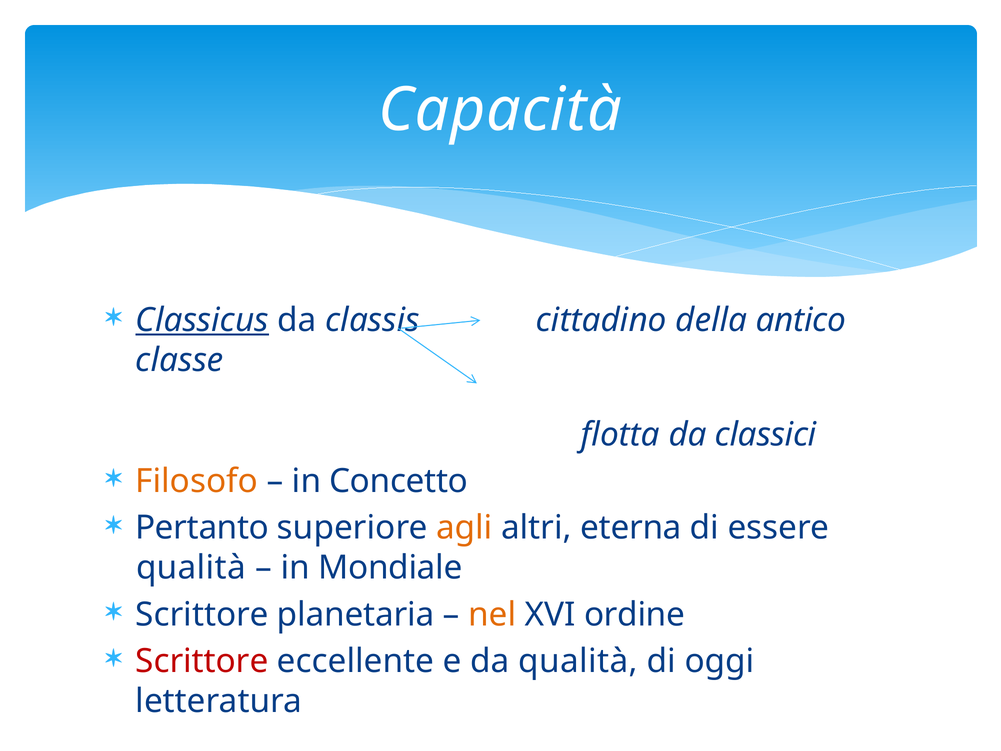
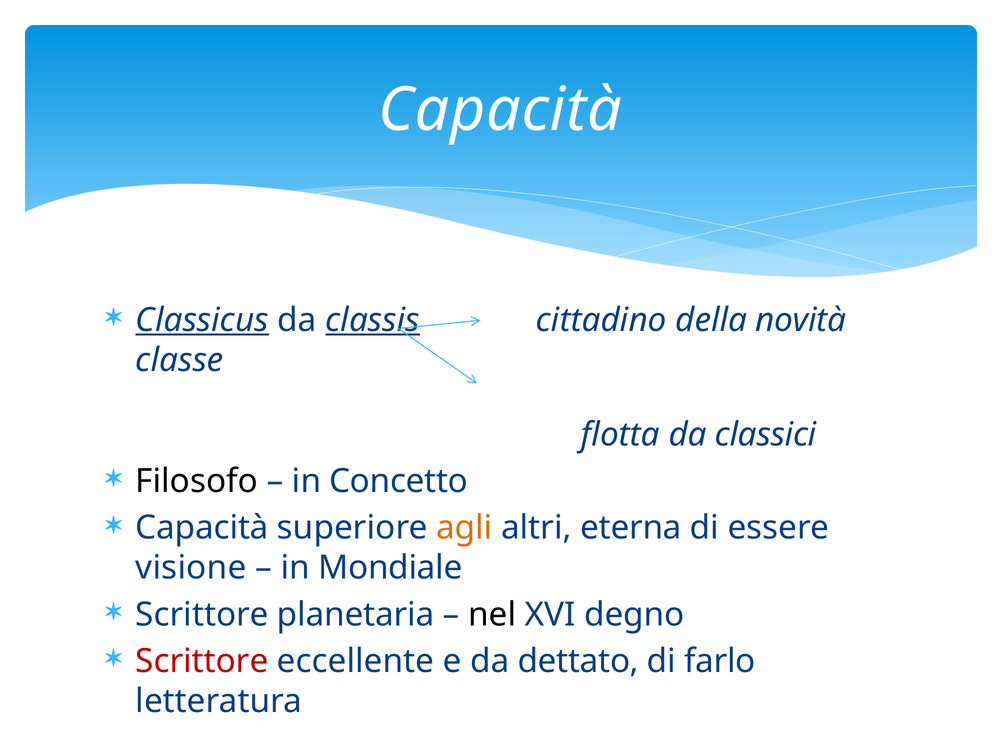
classis underline: none -> present
antico: antico -> novità
Filosofo colour: orange -> black
Pertanto at (202, 528): Pertanto -> Capacità
qualità at (191, 568): qualità -> visione
nel colour: orange -> black
ordine: ordine -> degno
da qualità: qualità -> dettato
oggi: oggi -> farlo
